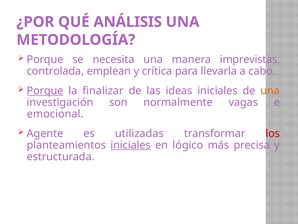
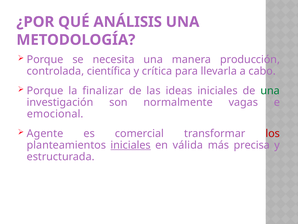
imprevistas: imprevistas -> producción
emplean: emplean -> científica
Porque at (45, 90) underline: present -> none
una at (270, 90) colour: orange -> green
utilizadas: utilizadas -> comercial
lógico: lógico -> válida
